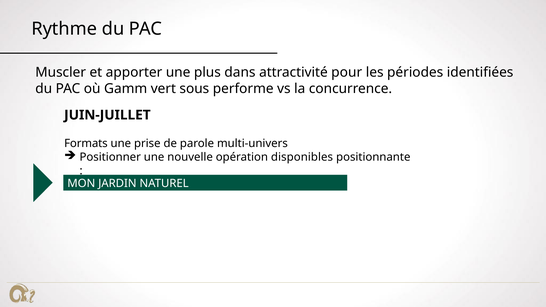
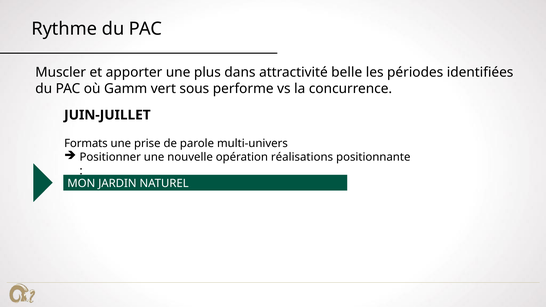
pour: pour -> belle
disponibles: disponibles -> réalisations
